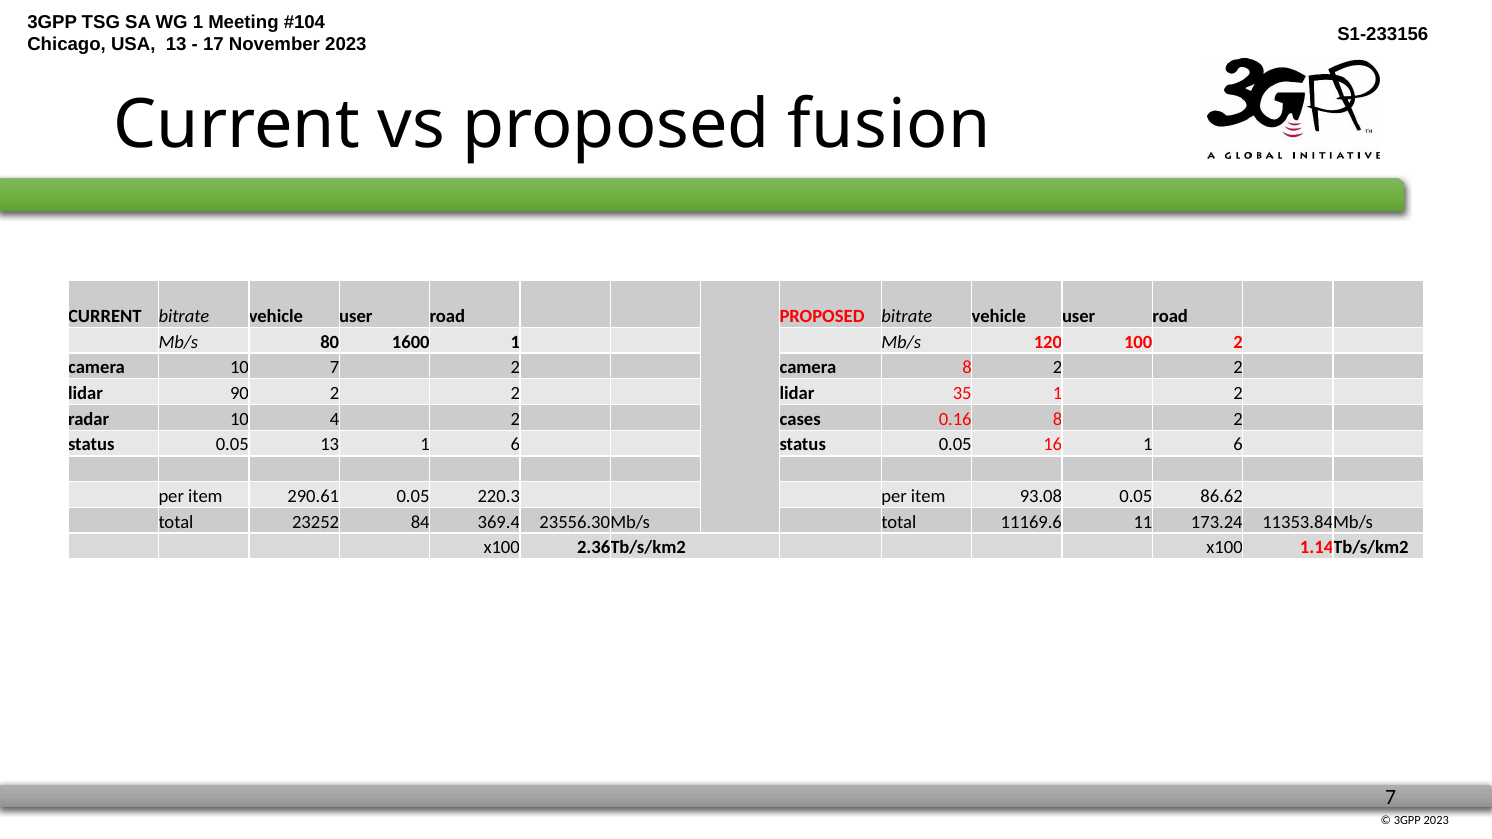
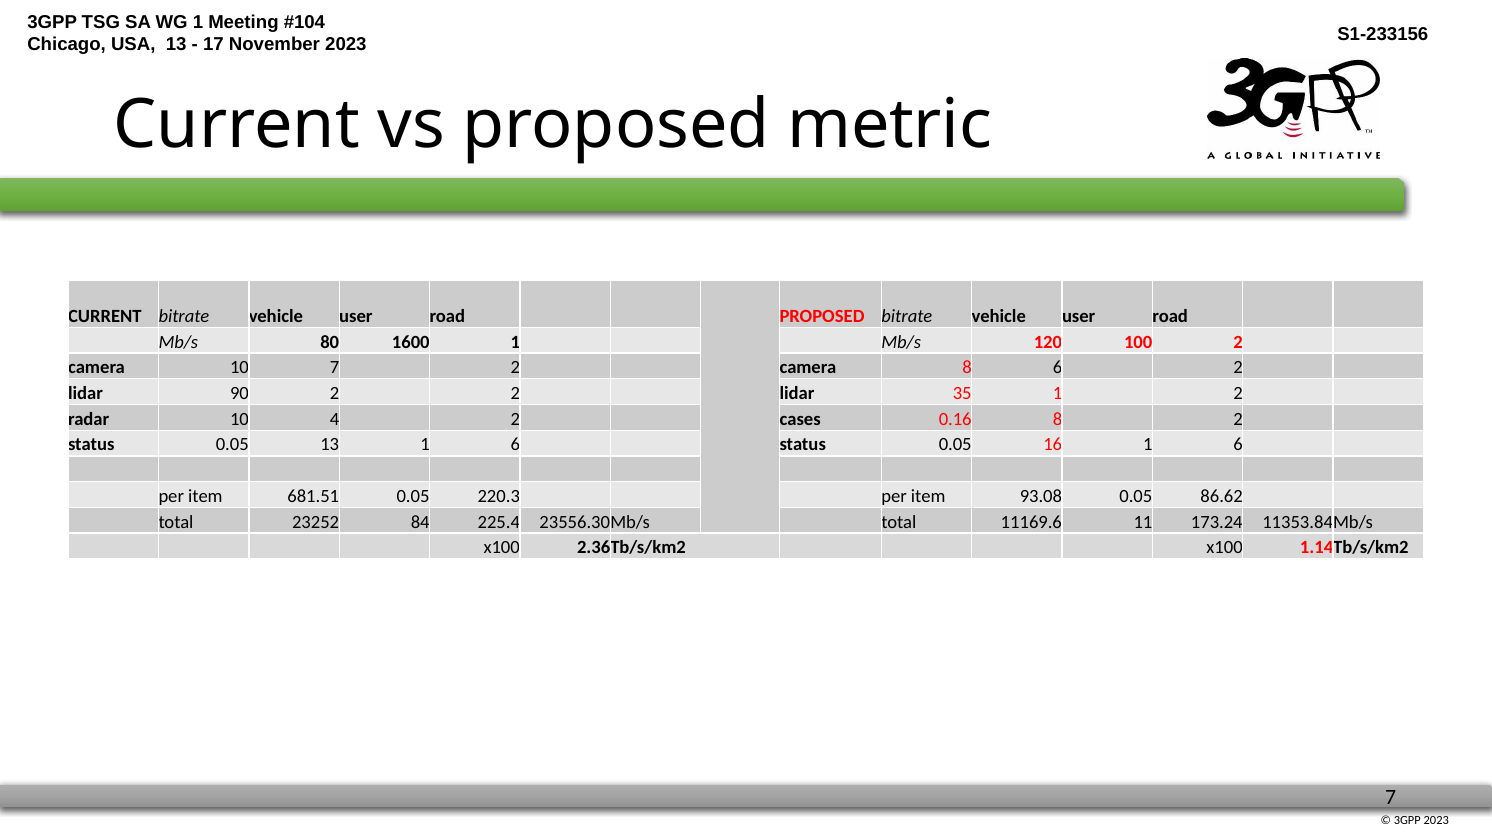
fusion: fusion -> metric
camera 8 2: 2 -> 6
290.61: 290.61 -> 681.51
369.4: 369.4 -> 225.4
